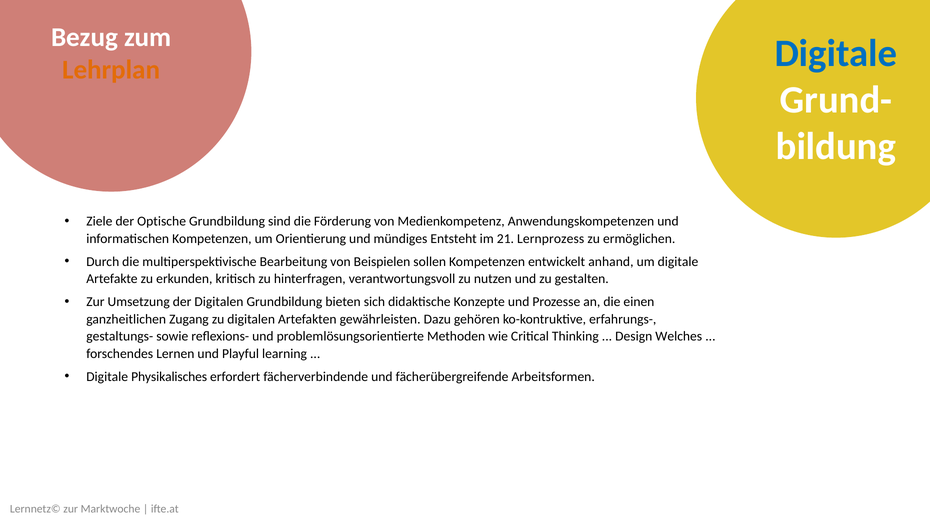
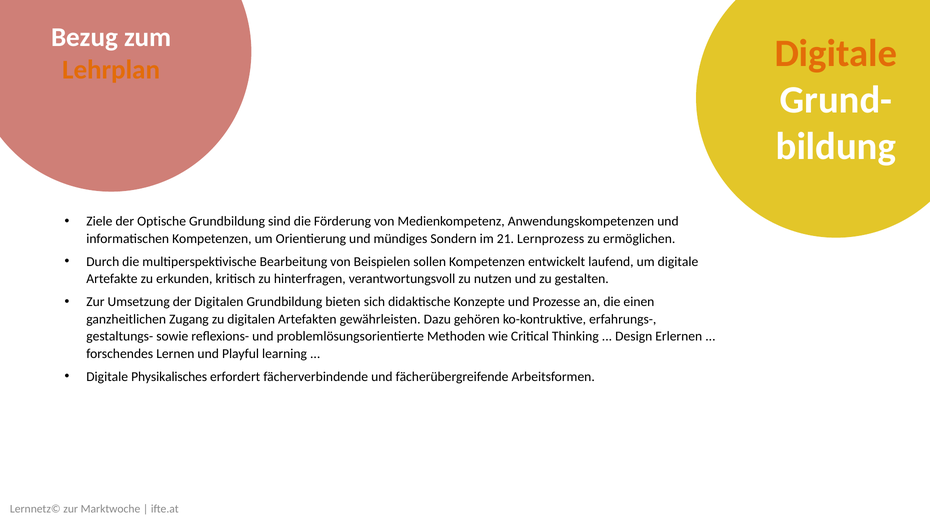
Digitale at (836, 54) colour: blue -> orange
Entsteht: Entsteht -> Sondern
anhand: anhand -> laufend
Welches: Welches -> Erlernen
